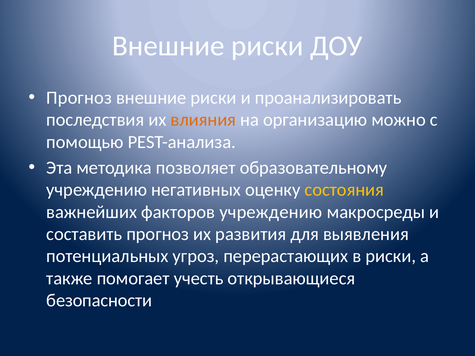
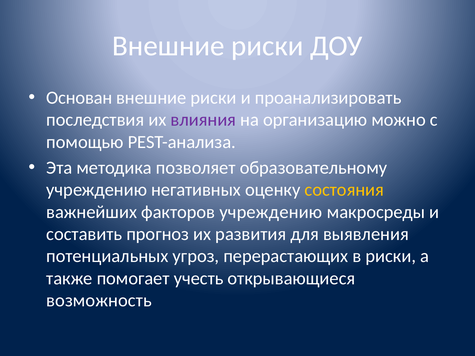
Прогноз at (79, 98): Прогноз -> Основан
влияния colour: orange -> purple
безопасности: безопасности -> возможность
